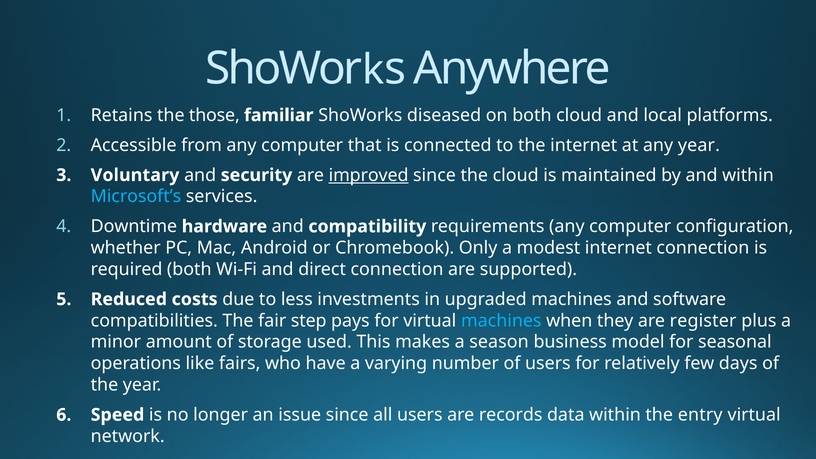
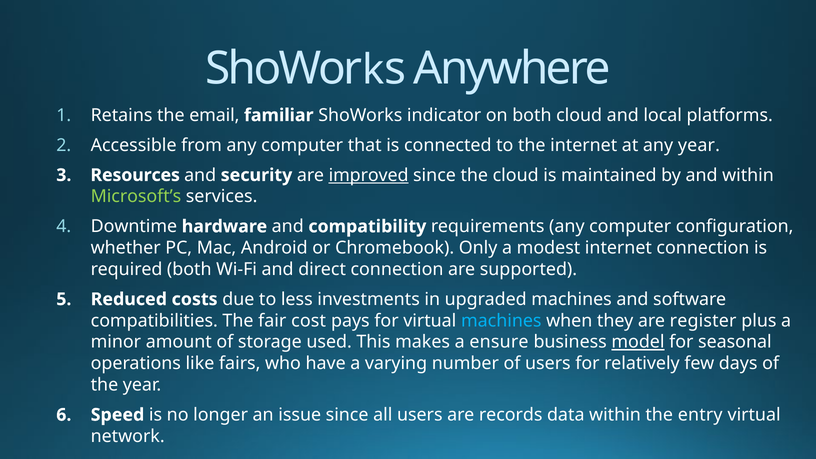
those: those -> email
diseased: diseased -> indicator
Voluntary: Voluntary -> Resources
Microsoft’s colour: light blue -> light green
step: step -> cost
season: season -> ensure
model underline: none -> present
